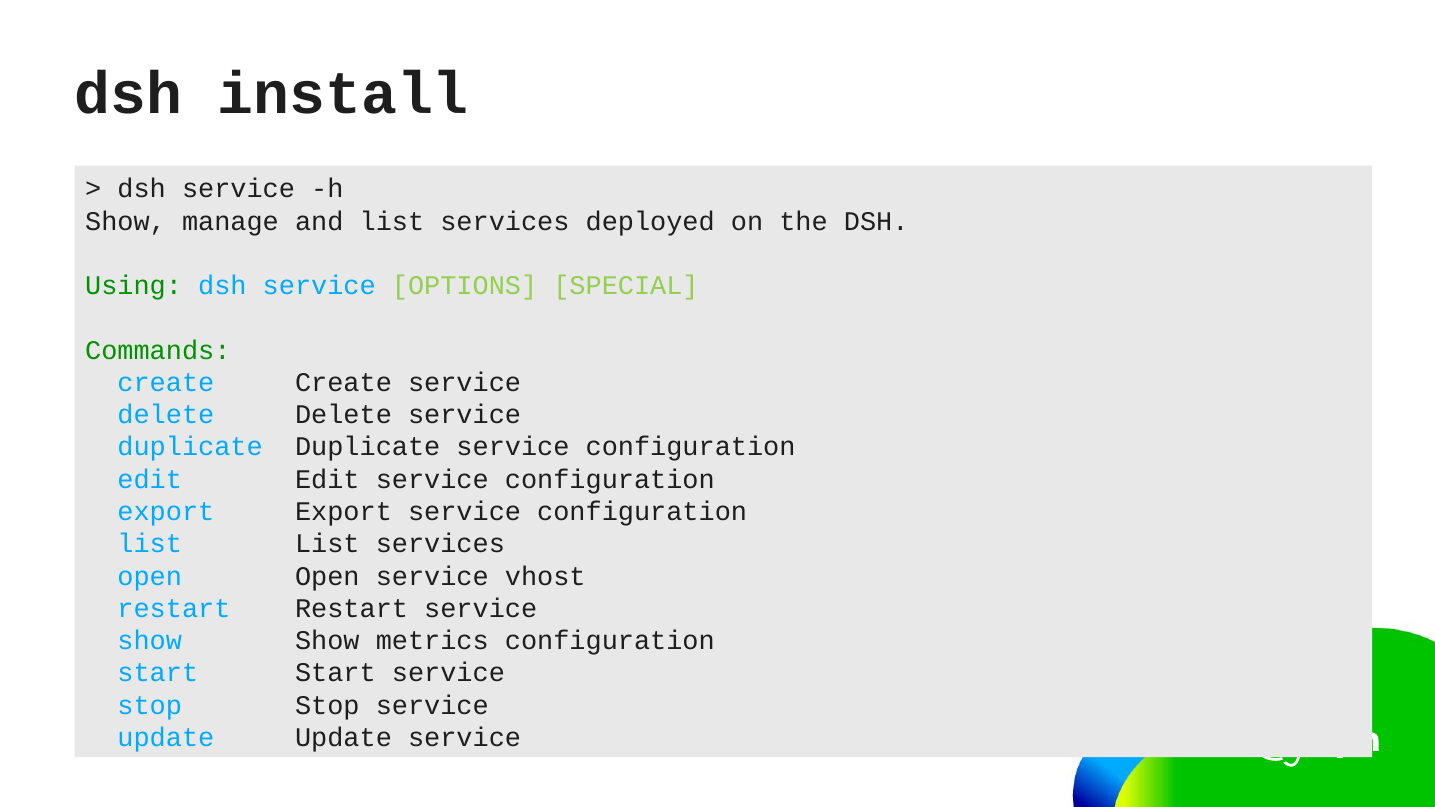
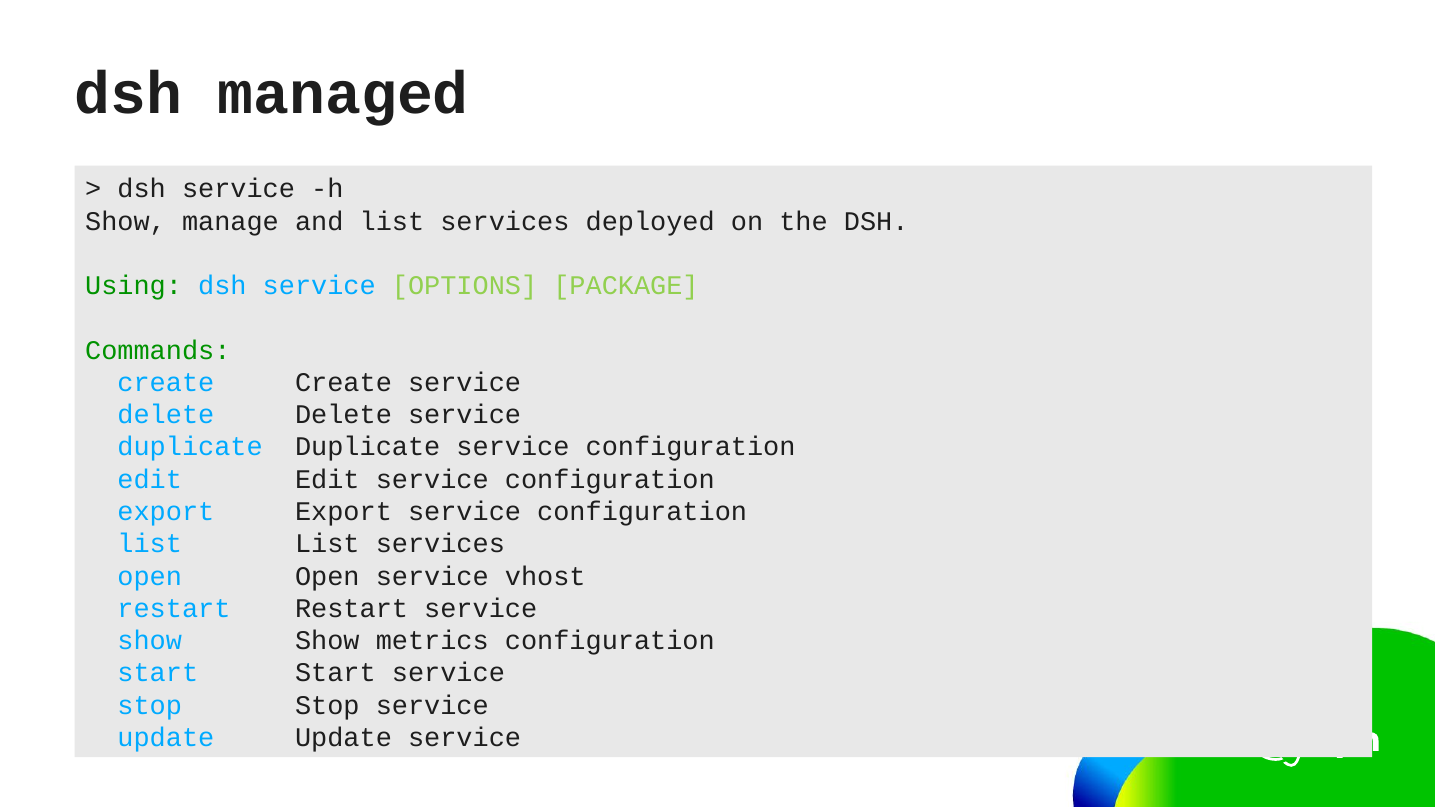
install: install -> managed
SPECIAL: SPECIAL -> PACKAGE
